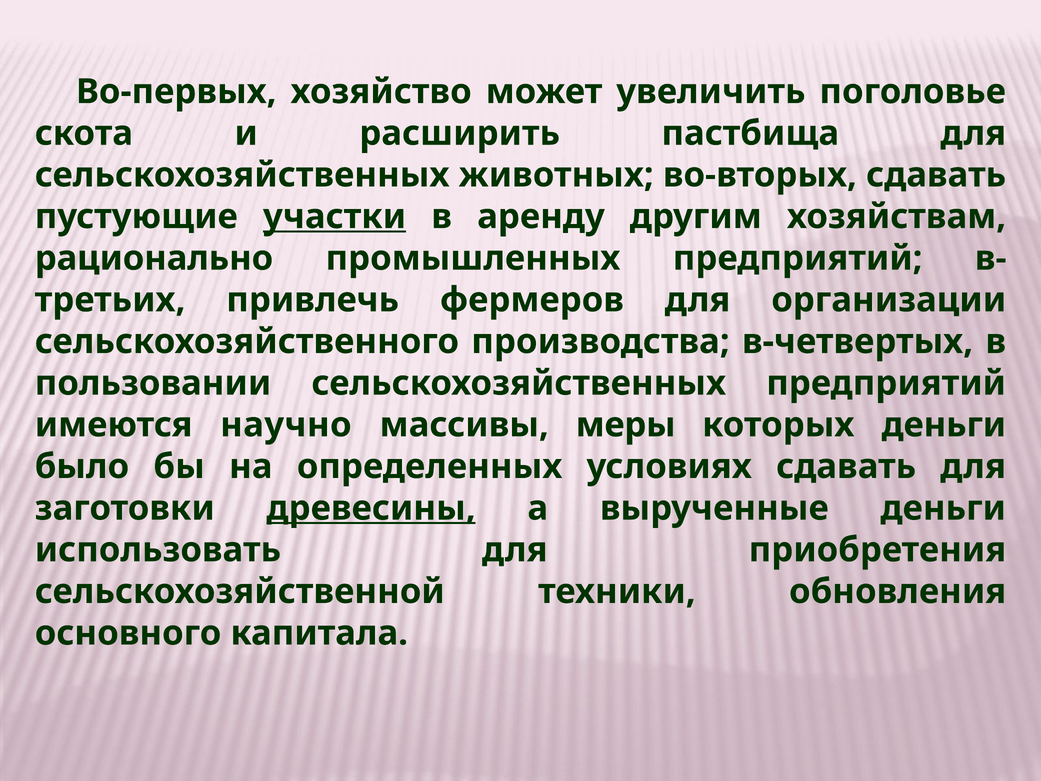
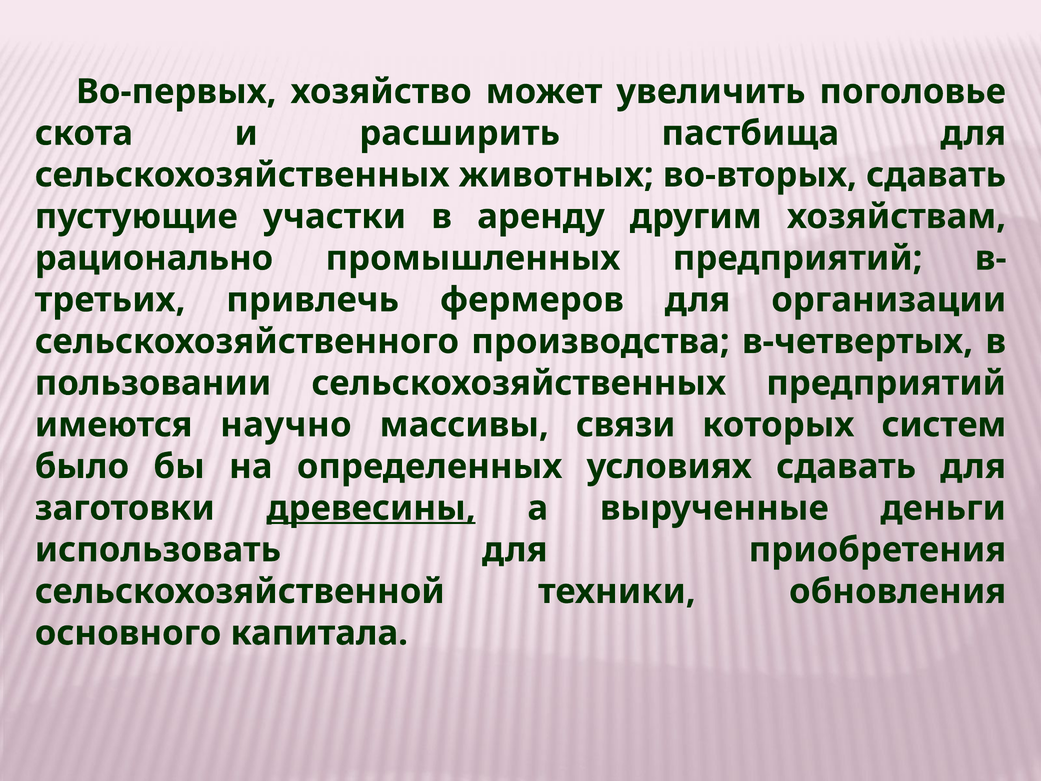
участки underline: present -> none
меры: меры -> связи
которых деньги: деньги -> систем
